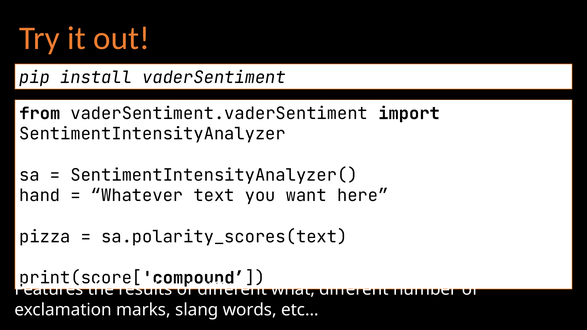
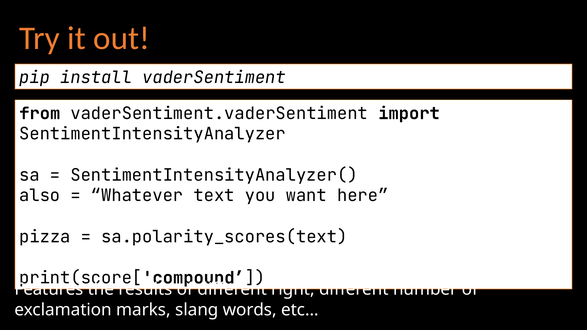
hand: hand -> also
what: what -> right
